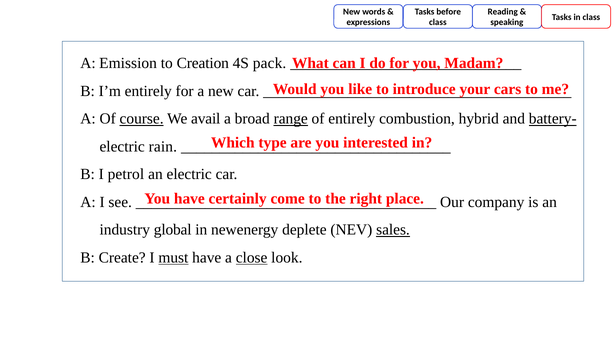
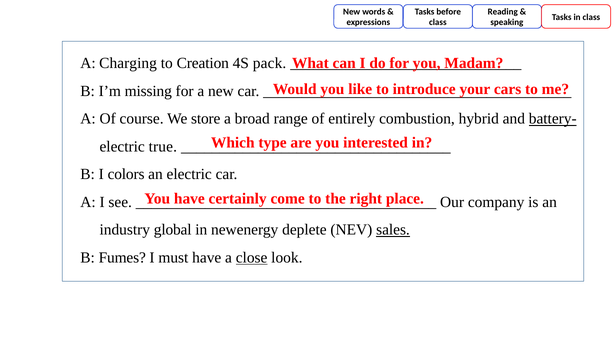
Emission: Emission -> Charging
I’m entirely: entirely -> missing
course underline: present -> none
avail: avail -> store
range underline: present -> none
rain: rain -> true
petrol: petrol -> colors
Create: Create -> Fumes
must underline: present -> none
